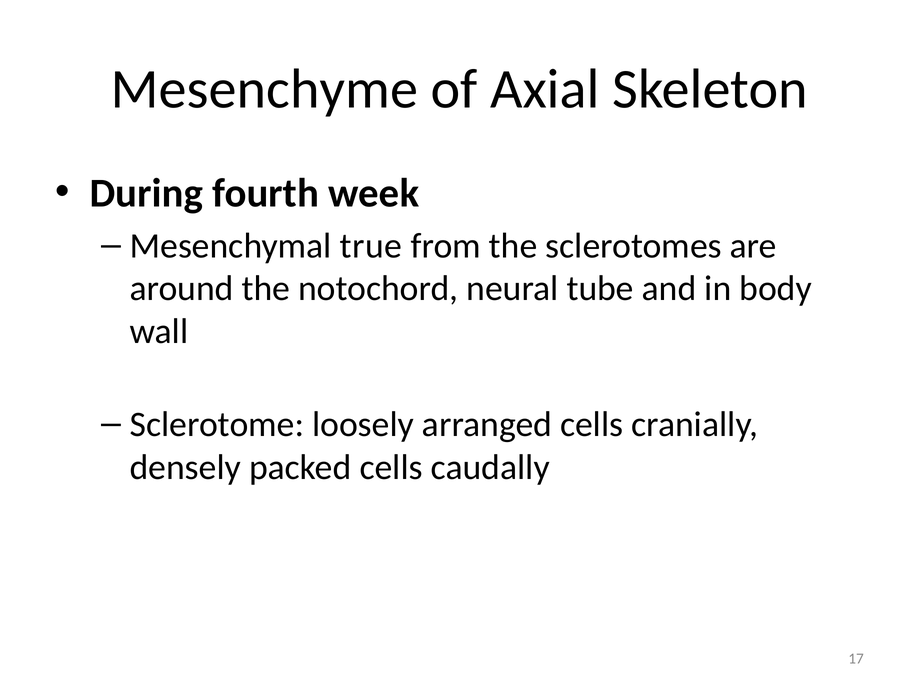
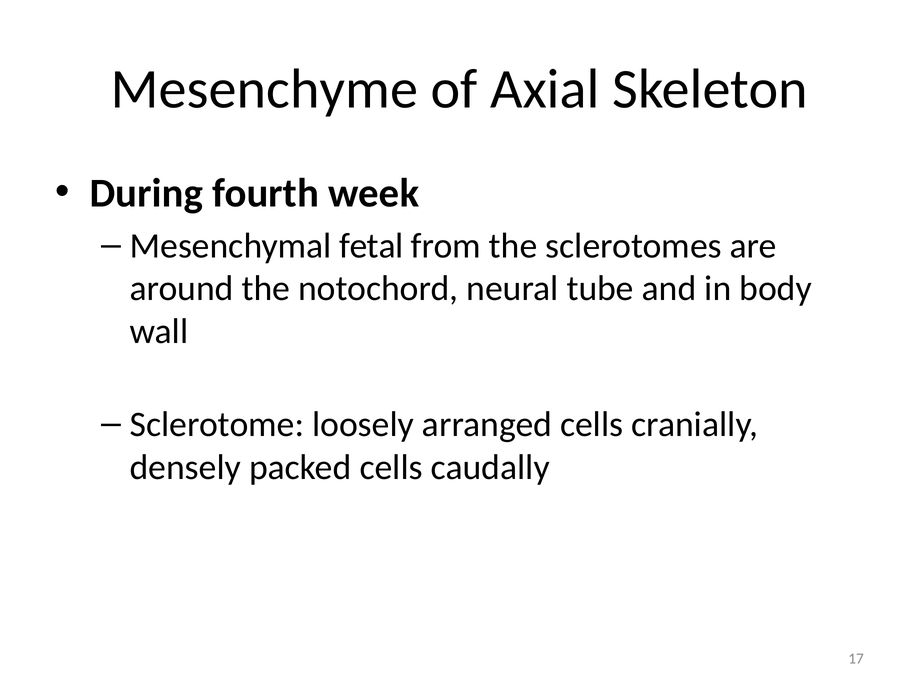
true: true -> fetal
